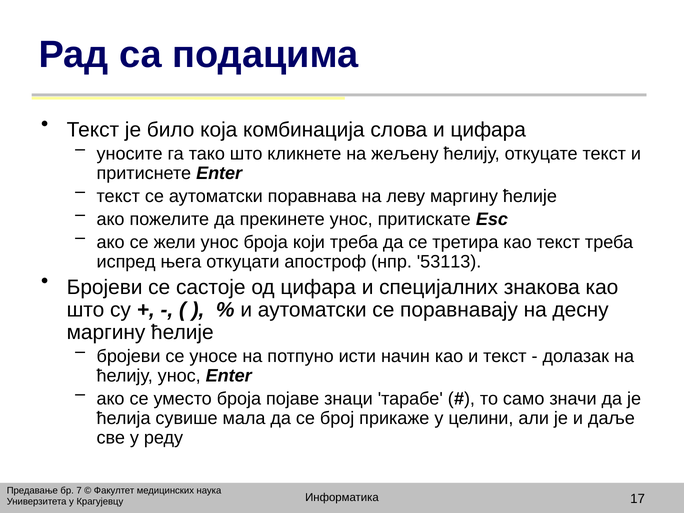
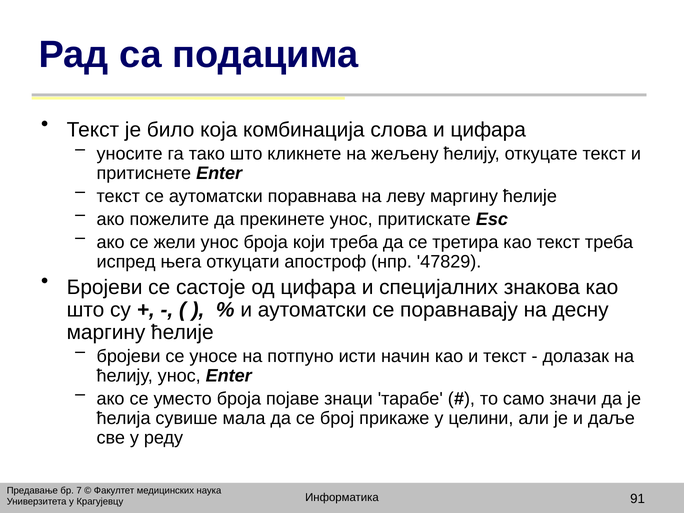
53113: 53113 -> 47829
17: 17 -> 91
